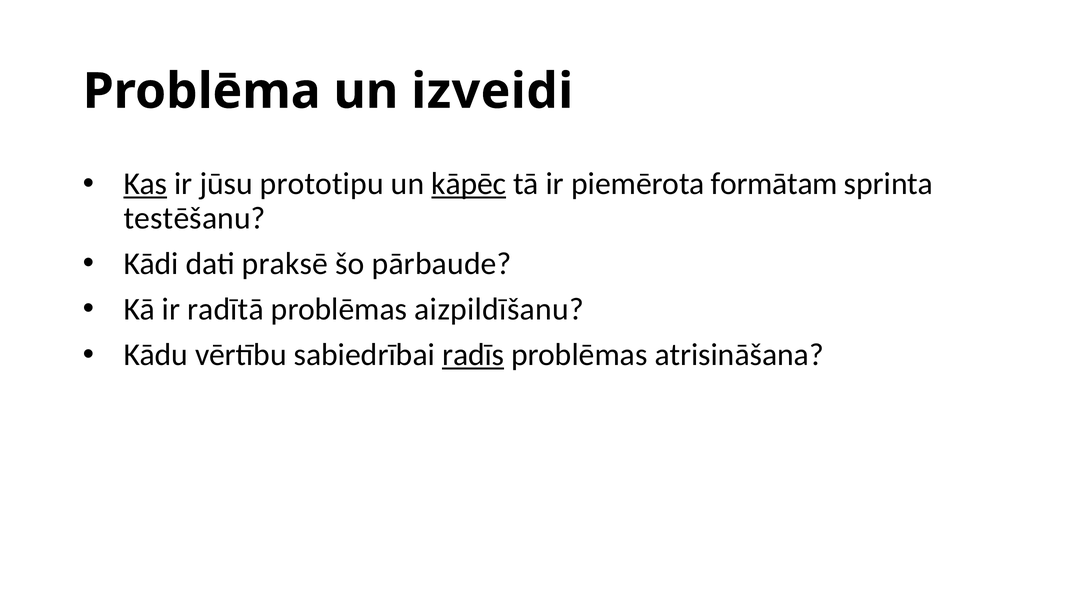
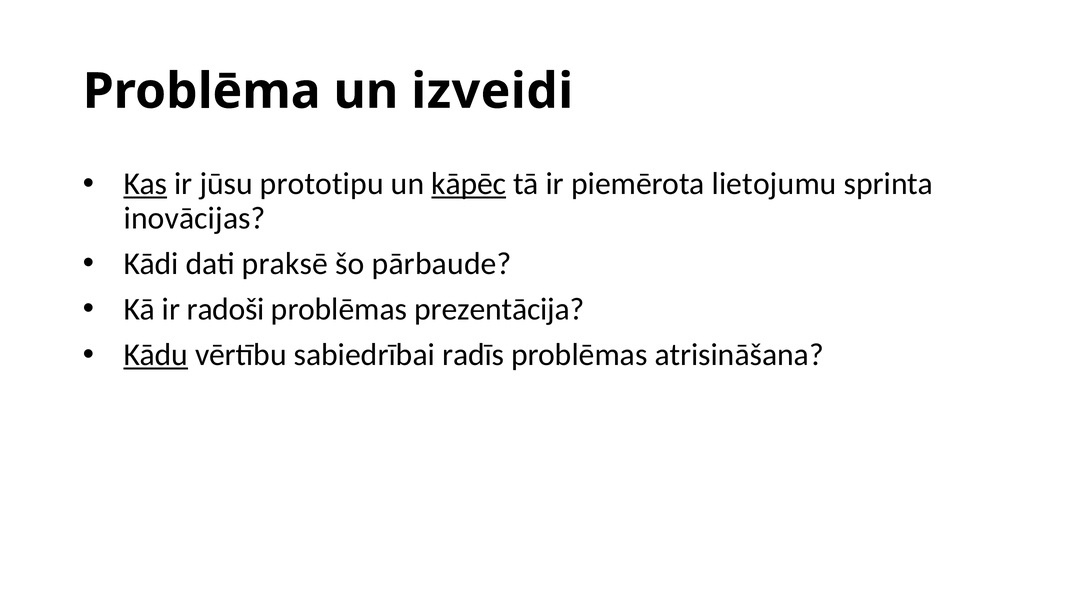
formātam: formātam -> lietojumu
testēšanu: testēšanu -> inovācijas
radītā: radītā -> radoši
aizpildīšanu: aizpildīšanu -> prezentācija
Kādu underline: none -> present
radīs underline: present -> none
